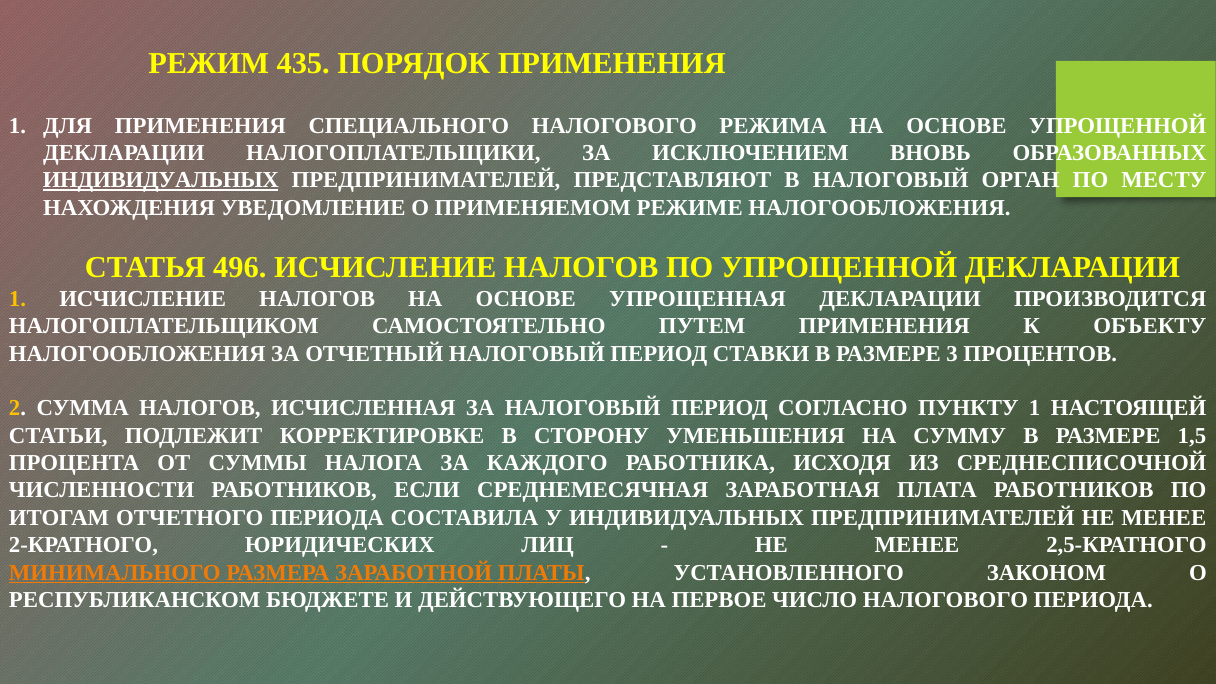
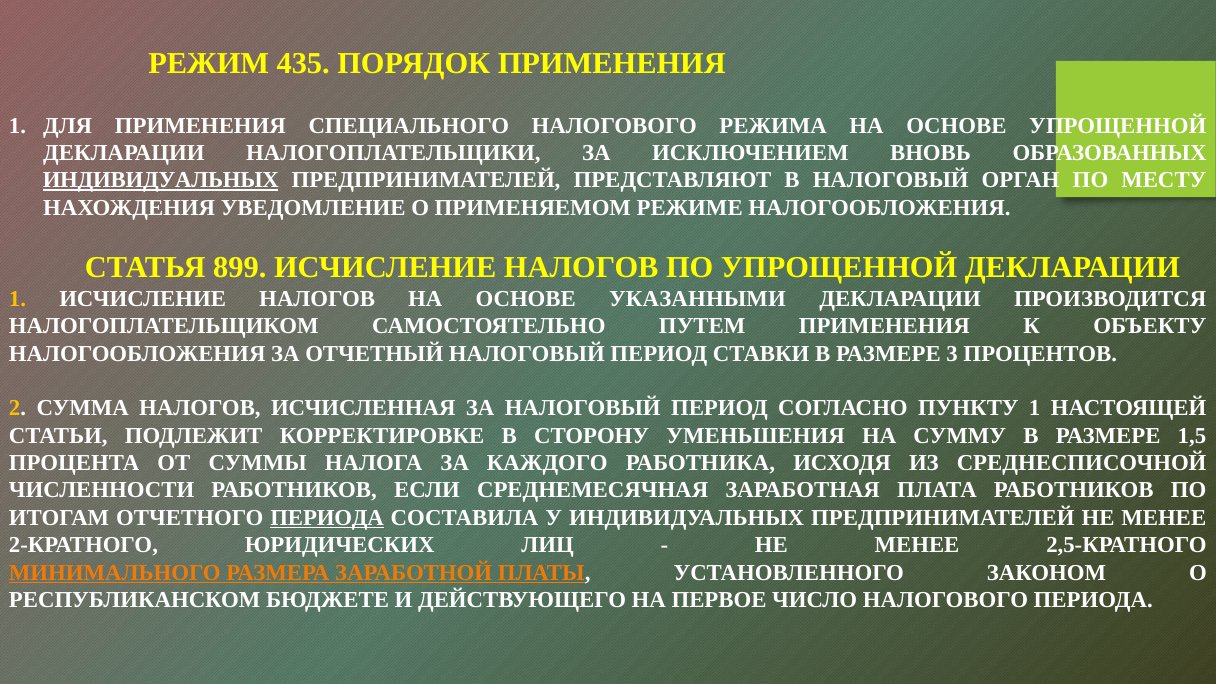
496: 496 -> 899
УПРОЩЕННАЯ: УПРОЩЕННАЯ -> УКАЗАННЫМИ
ПЕРИОДА at (327, 518) underline: none -> present
